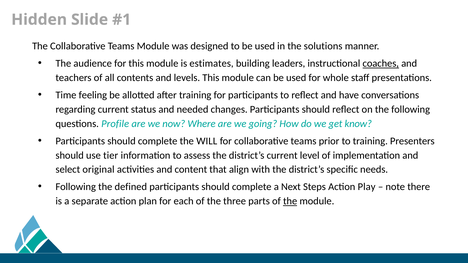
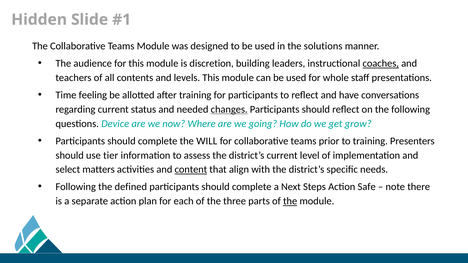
estimates: estimates -> discretion
changes underline: none -> present
Profile: Profile -> Device
know: know -> grow
original: original -> matters
content underline: none -> present
Play: Play -> Safe
